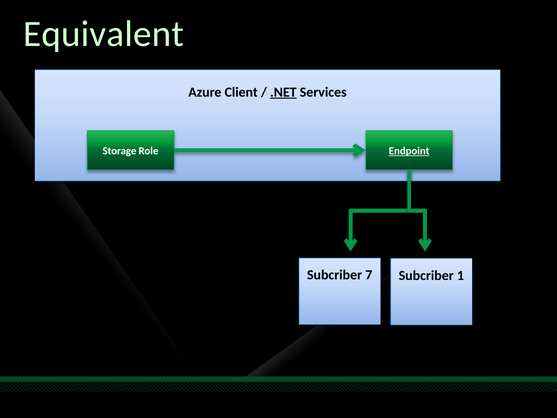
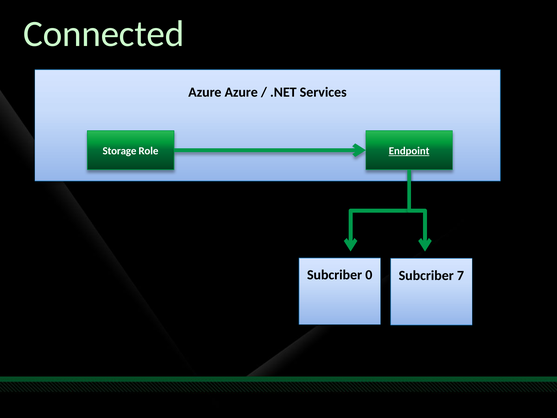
Equivalent: Equivalent -> Connected
Azure Client: Client -> Azure
.NET underline: present -> none
7: 7 -> 0
1: 1 -> 7
